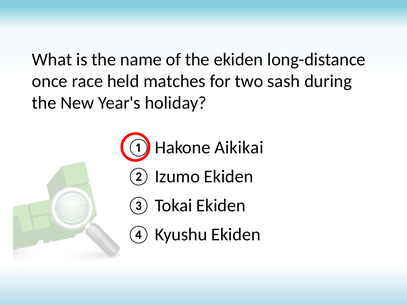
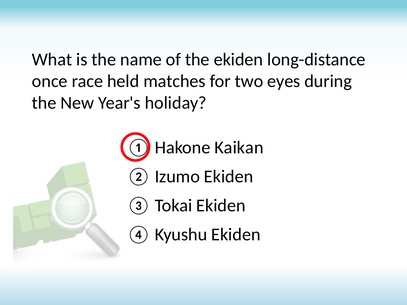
sash: sash -> eyes
Aikikai: Aikikai -> Kaikan
